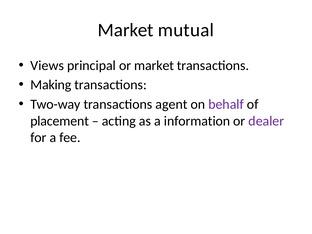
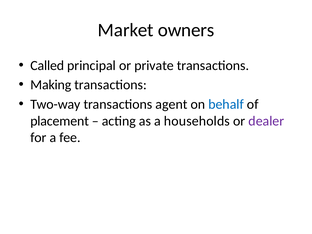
mutual: mutual -> owners
Views: Views -> Called
or market: market -> private
behalf colour: purple -> blue
information: information -> households
